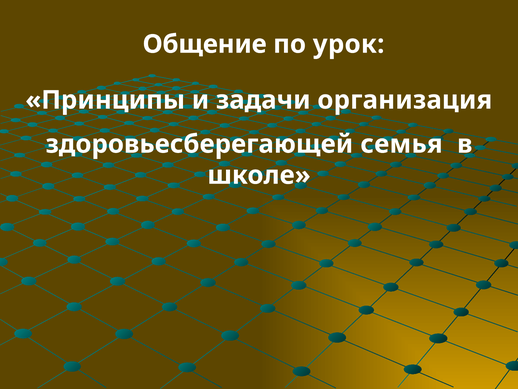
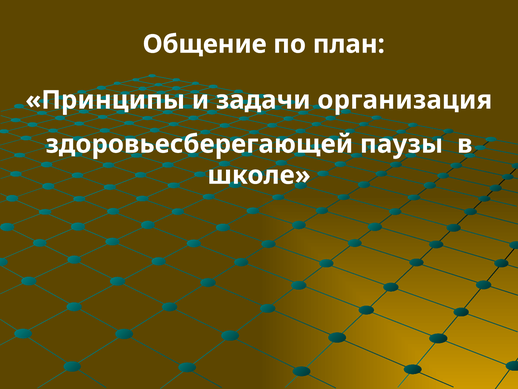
урок: урок -> план
семья: семья -> паузы
